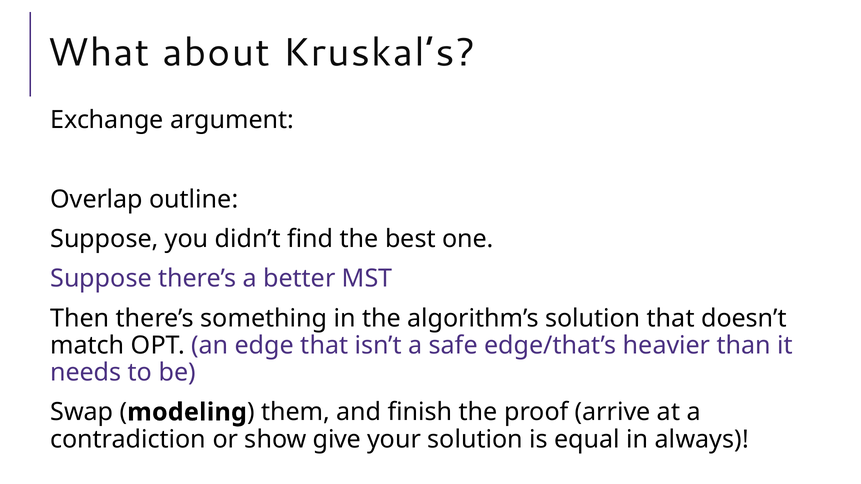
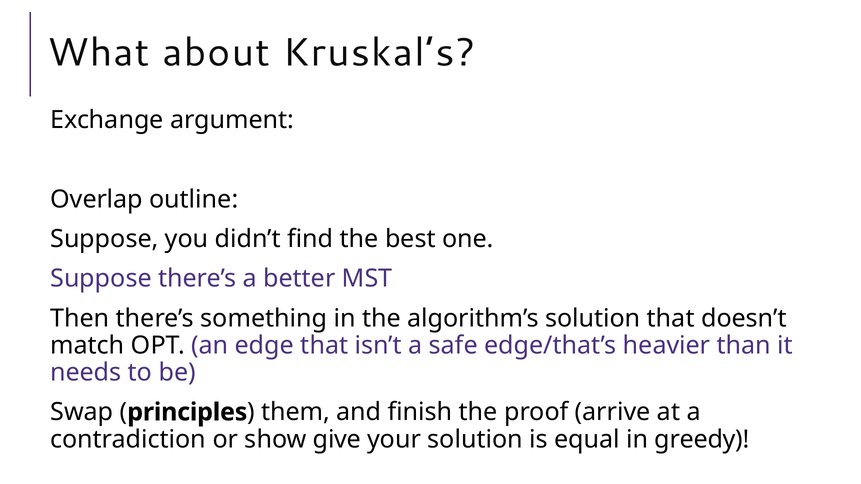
modeling: modeling -> principles
always: always -> greedy
